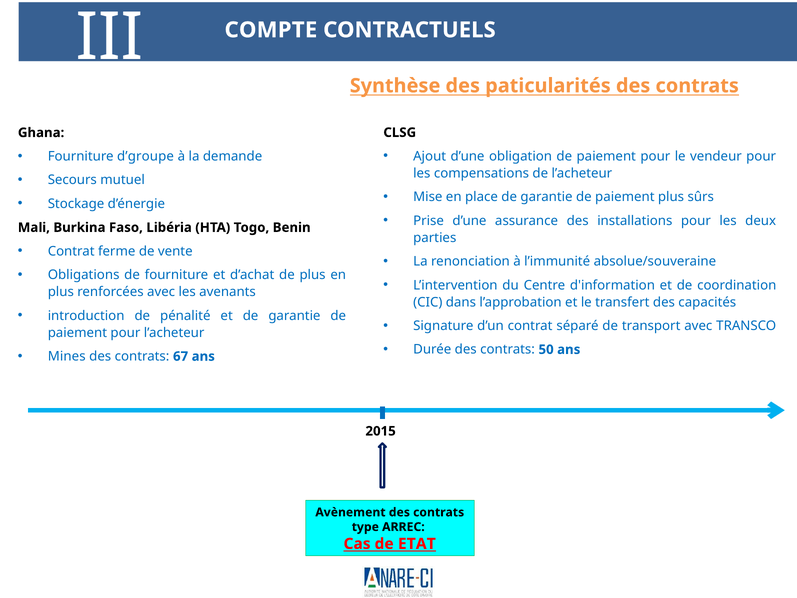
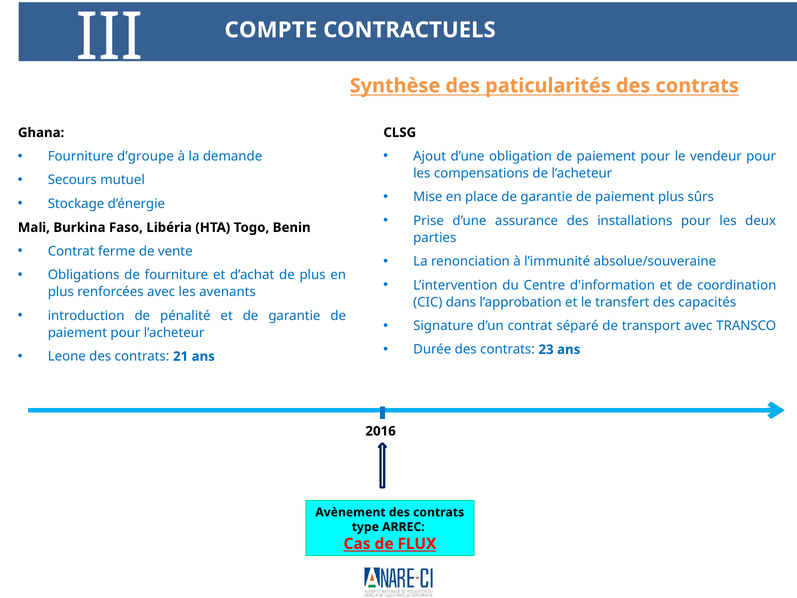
50: 50 -> 23
Mines: Mines -> Leone
67: 67 -> 21
2015: 2015 -> 2016
ETAT: ETAT -> FLUX
